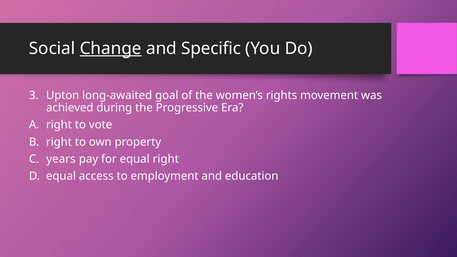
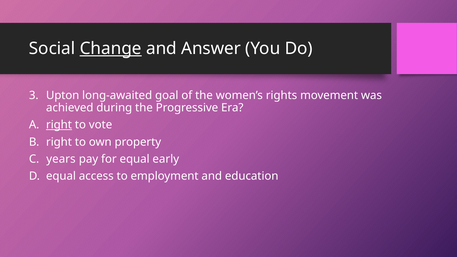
Specific: Specific -> Answer
right at (59, 125) underline: none -> present
equal right: right -> early
